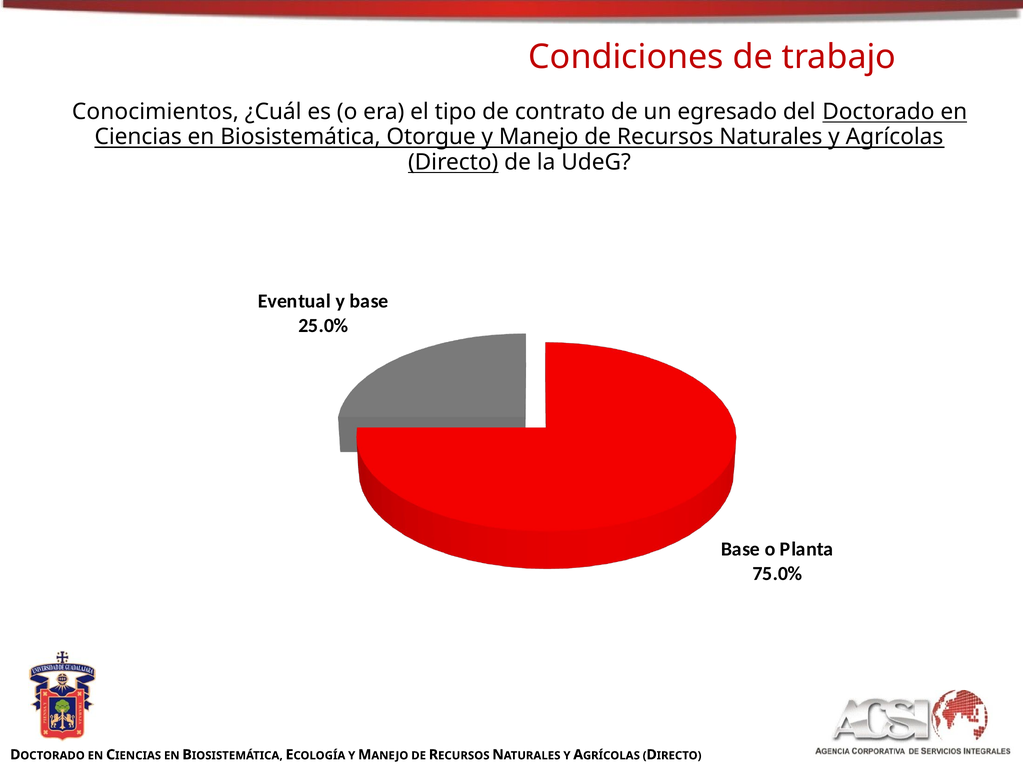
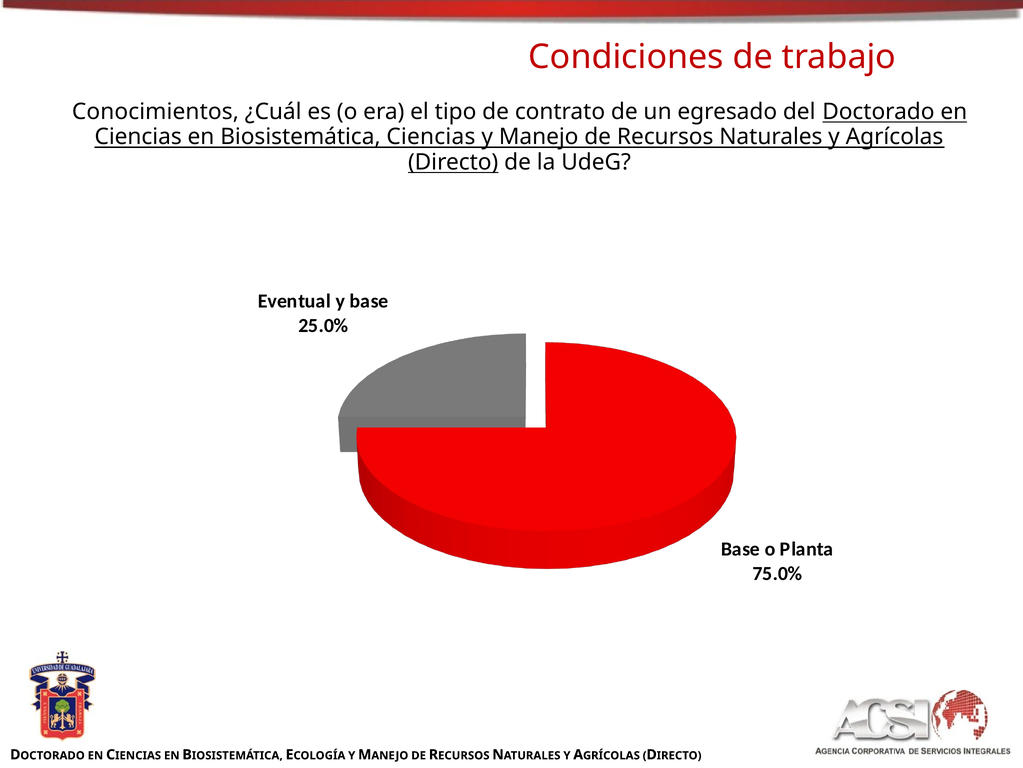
Biosistemática Otorgue: Otorgue -> Ciencias
